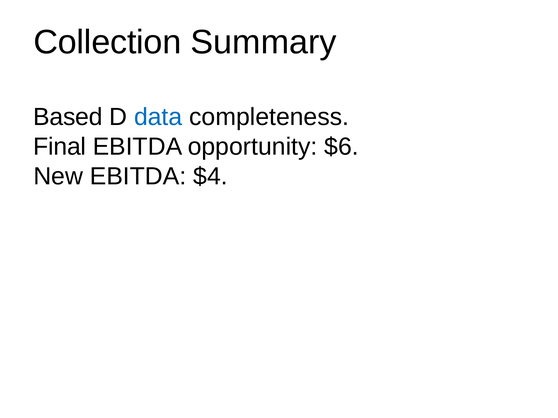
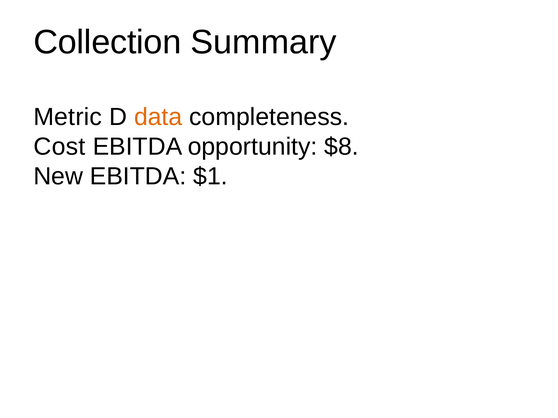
Based: Based -> Metric
data colour: blue -> orange
Final: Final -> Cost
$6: $6 -> $8
$4: $4 -> $1
